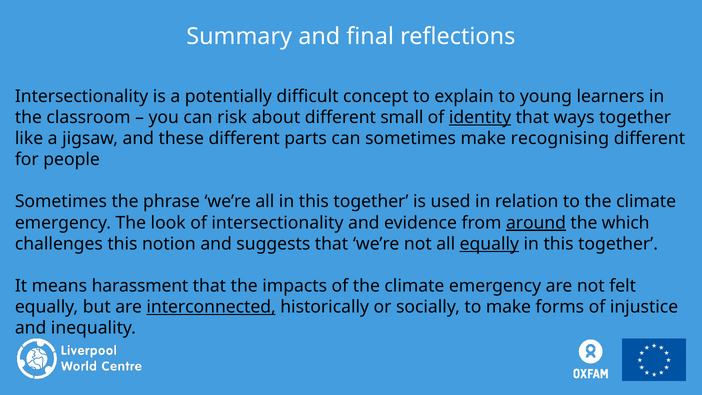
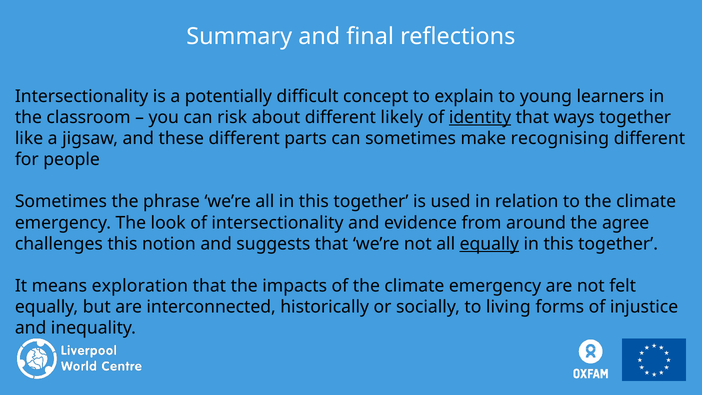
small: small -> likely
around underline: present -> none
which: which -> agree
harassment: harassment -> exploration
interconnected underline: present -> none
to make: make -> living
